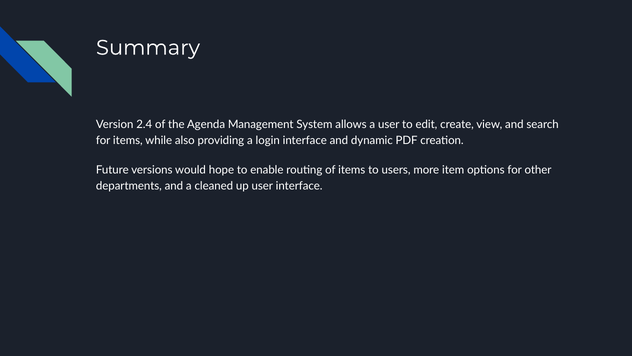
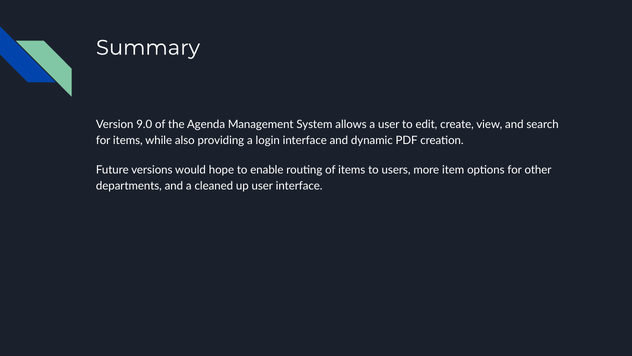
2.4: 2.4 -> 9.0
